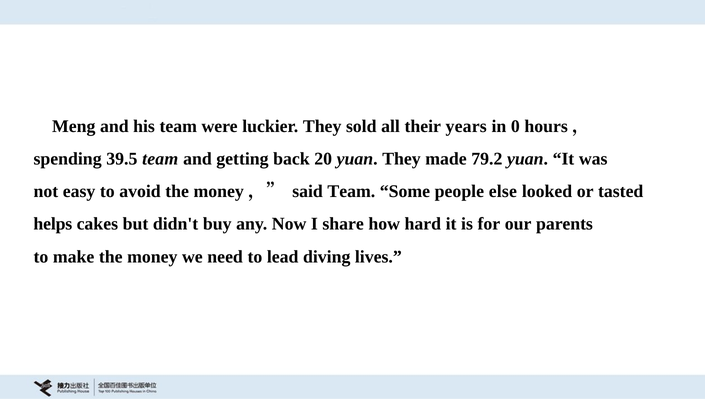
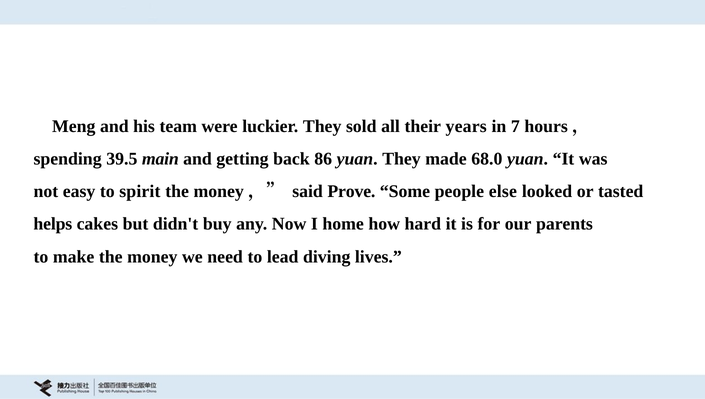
0: 0 -> 7
39.5 team: team -> main
20: 20 -> 86
79.2: 79.2 -> 68.0
avoid: avoid -> spirit
said Team: Team -> Prove
share: share -> home
